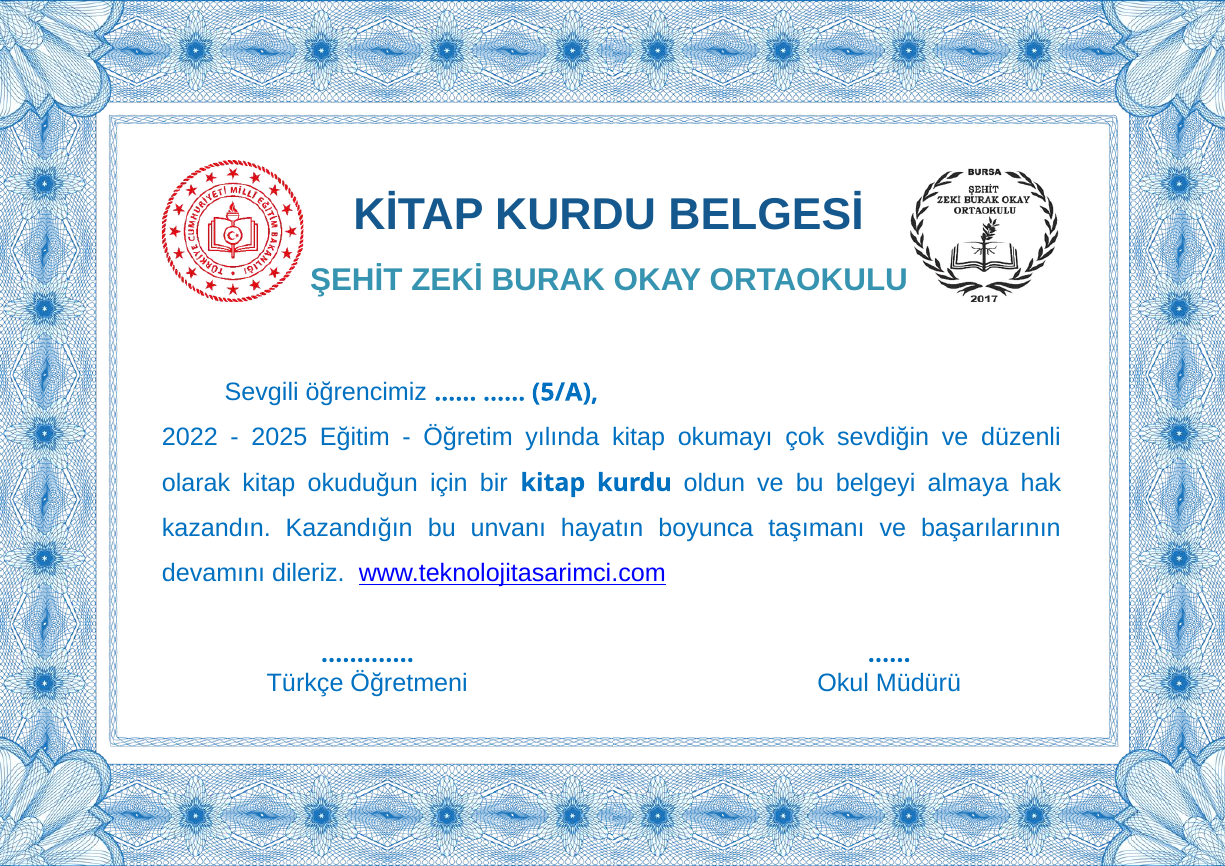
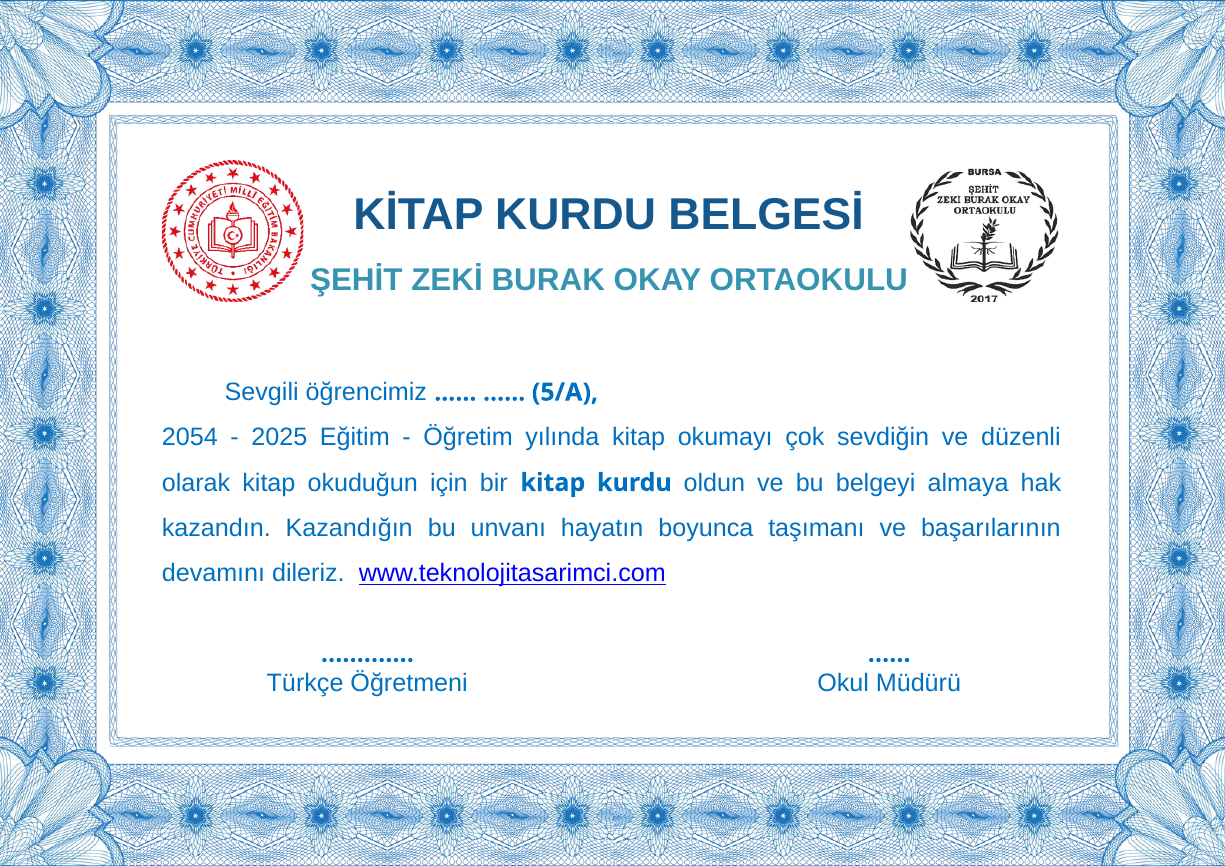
2022: 2022 -> 2054
